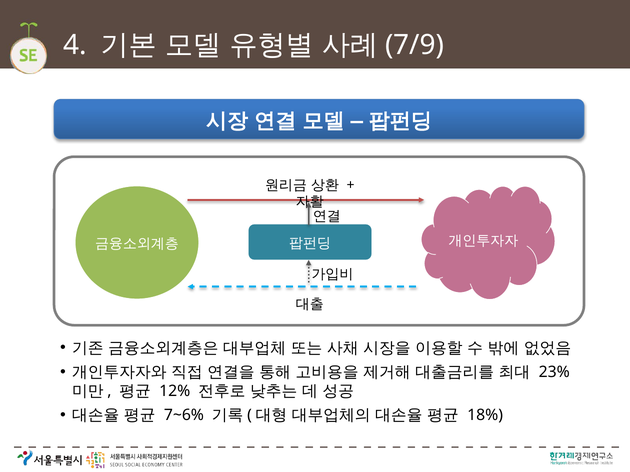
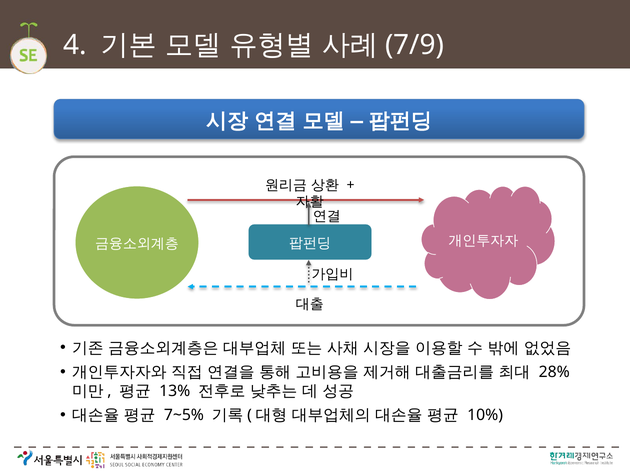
23%: 23% -> 28%
12%: 12% -> 13%
7~6%: 7~6% -> 7~5%
18%: 18% -> 10%
